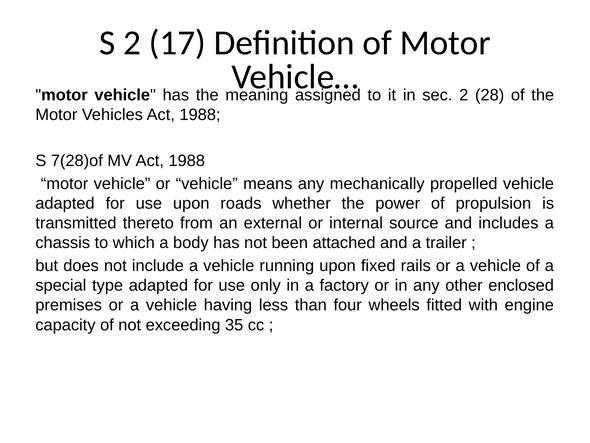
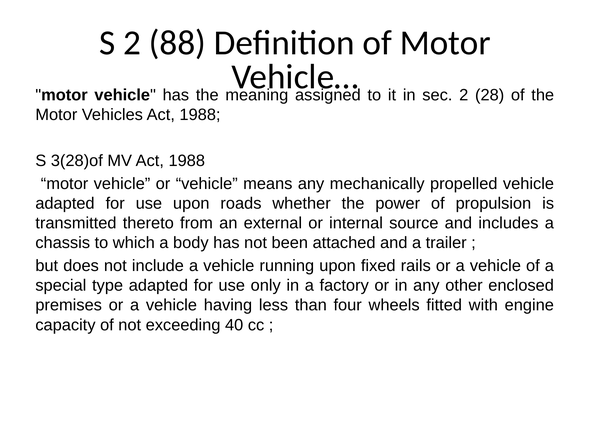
17: 17 -> 88
7(28)of: 7(28)of -> 3(28)of
35: 35 -> 40
